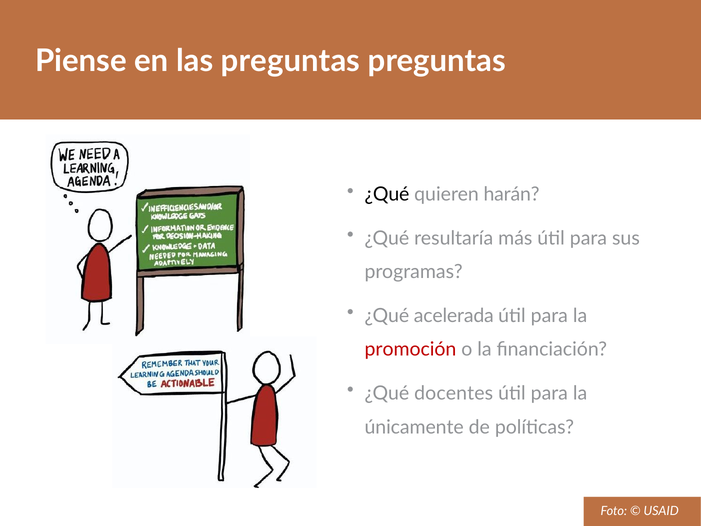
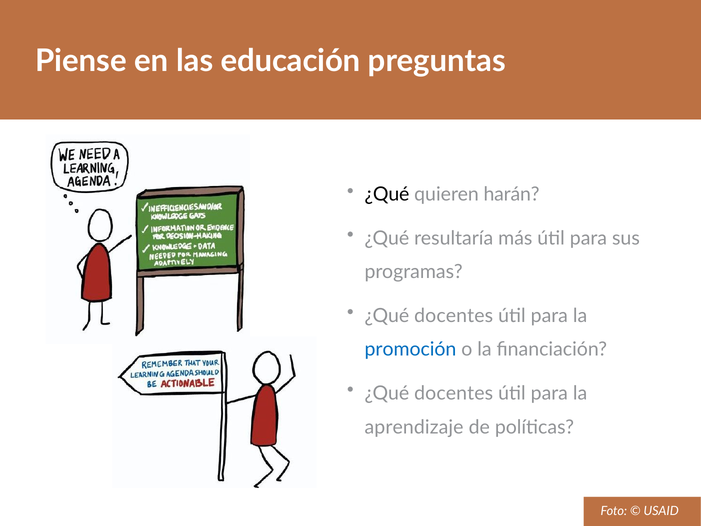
las preguntas: preguntas -> educación
acelerada at (454, 315): acelerada -> docentes
promoción colour: red -> blue
únicamente: únicamente -> aprendizaje
